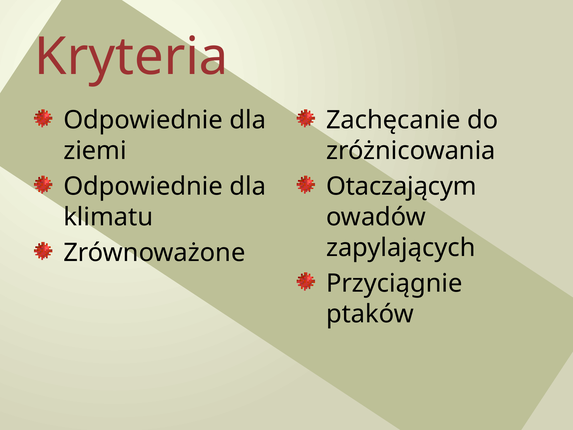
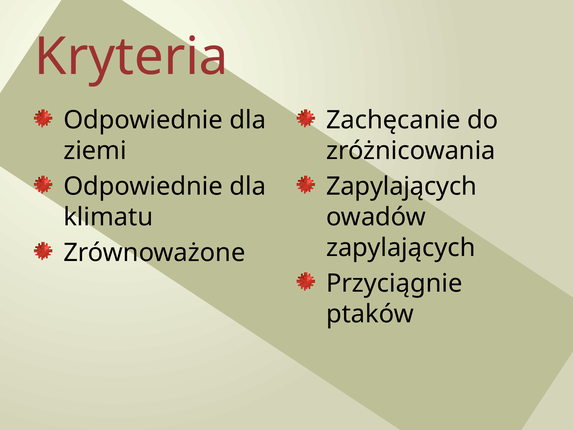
Otaczającym at (401, 186): Otaczającym -> Zapylających
